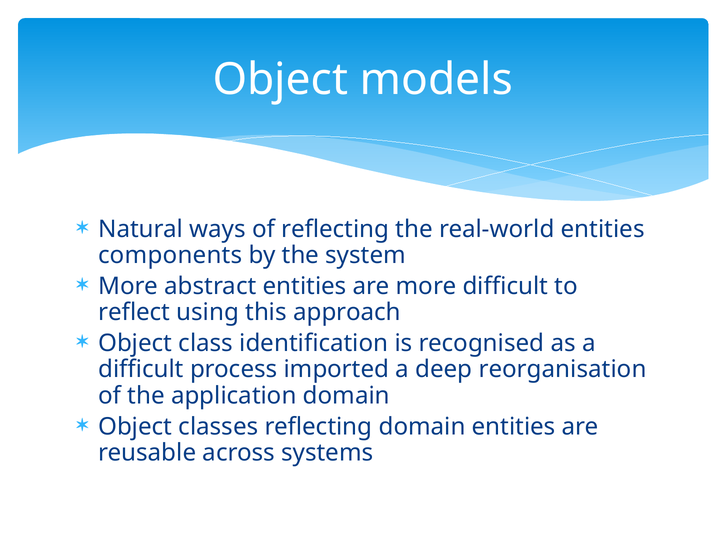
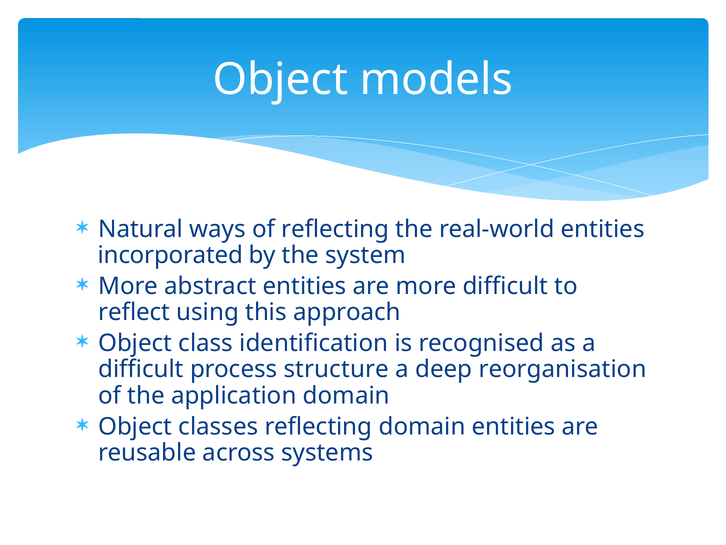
components: components -> incorporated
imported: imported -> structure
